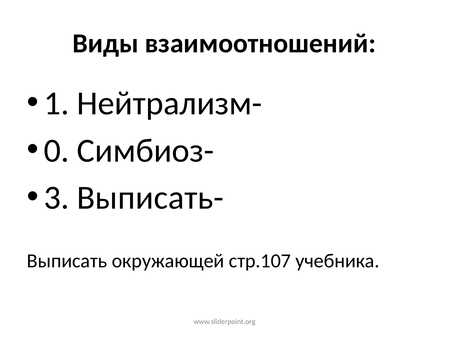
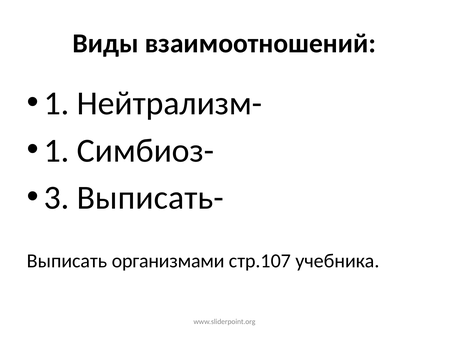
0 at (57, 151): 0 -> 1
окружающей: окружающей -> организмами
